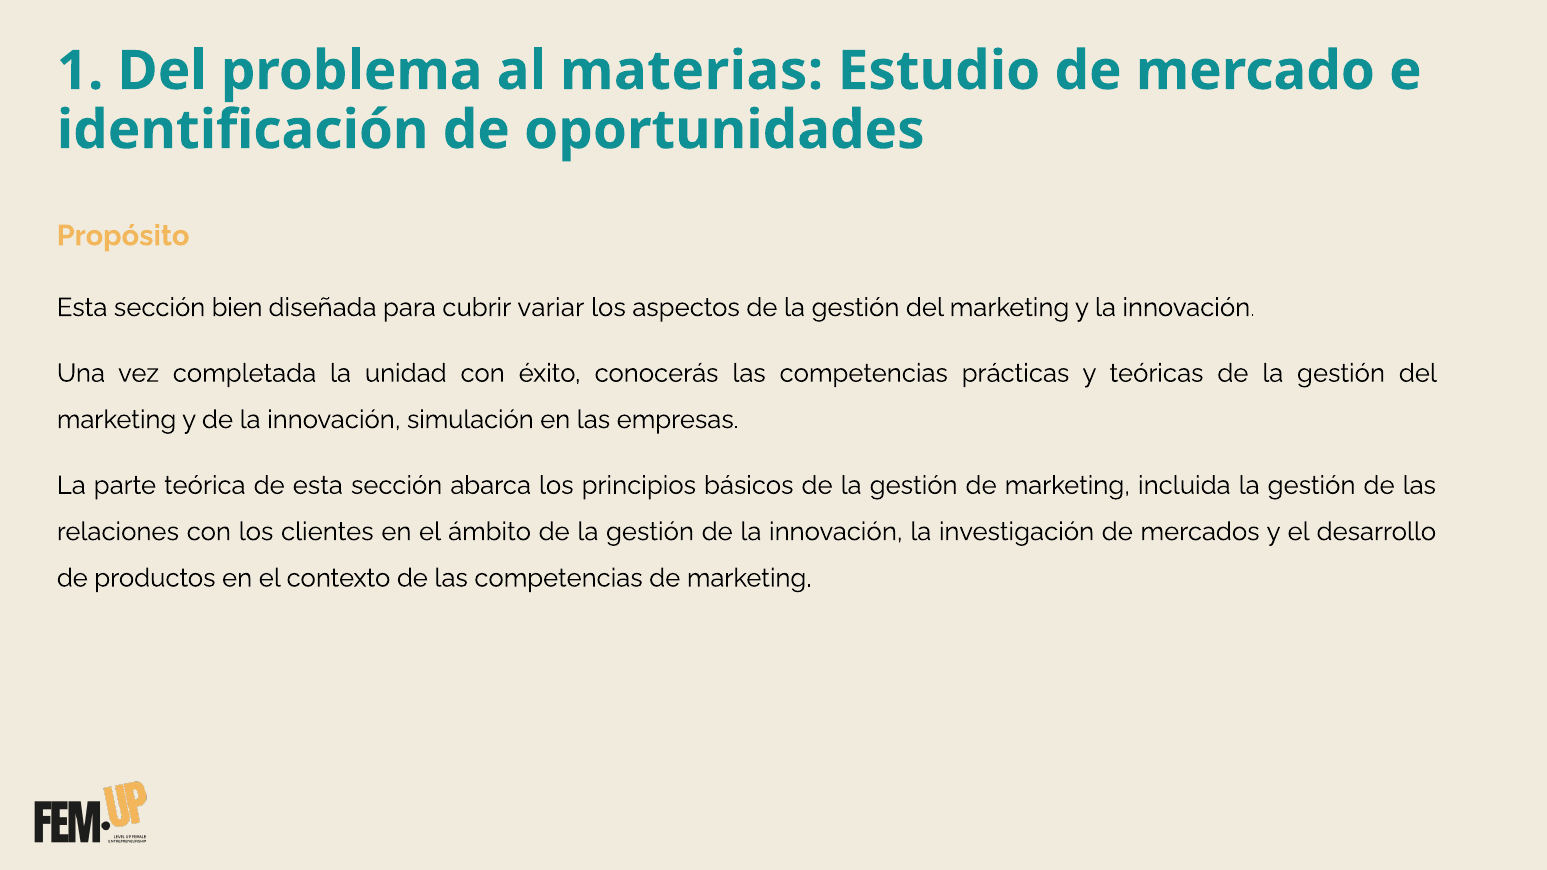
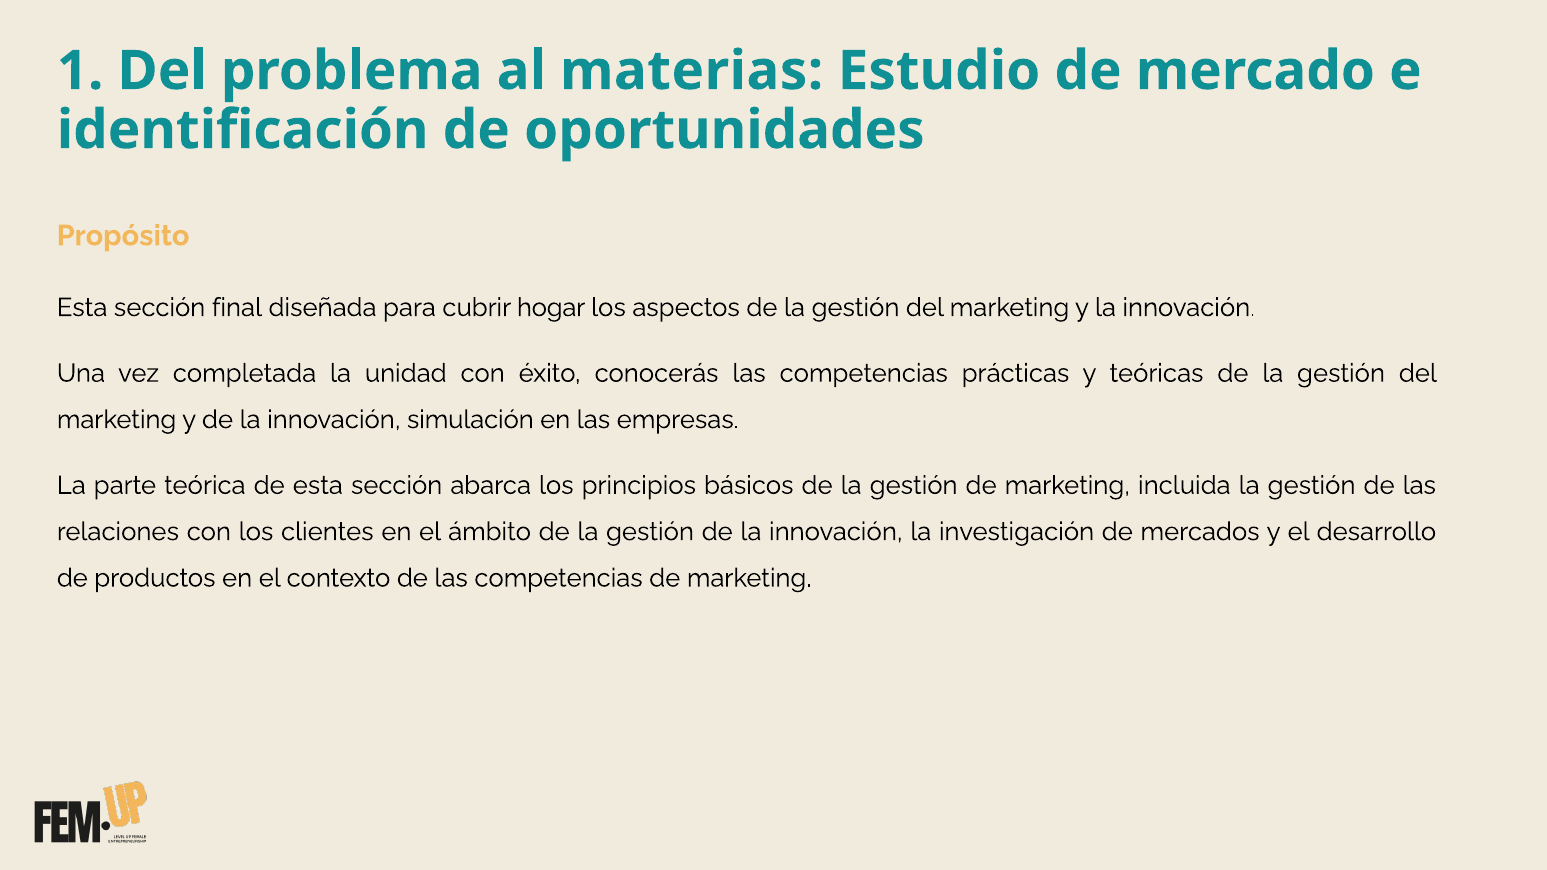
bien: bien -> final
variar: variar -> hogar
